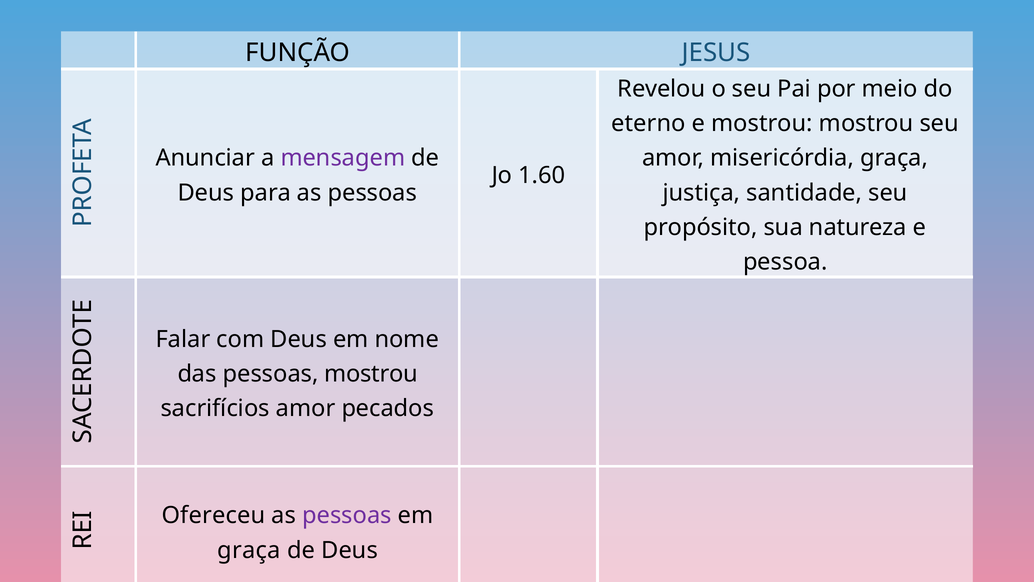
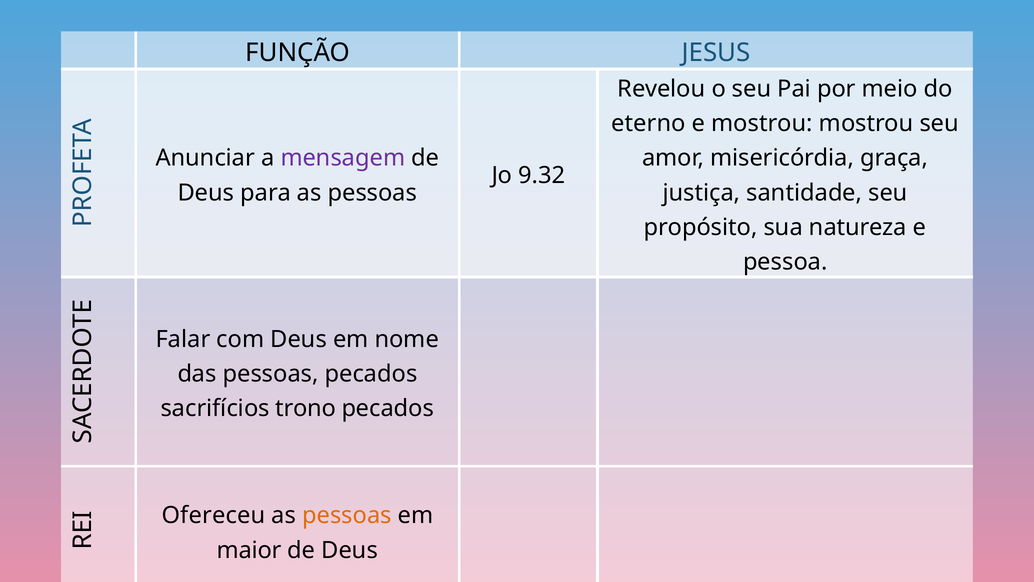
1.60: 1.60 -> 9.32
pessoas mostrou: mostrou -> pecados
sacrifícios amor: amor -> trono
pessoas at (347, 515) colour: purple -> orange
graça at (249, 550): graça -> maior
